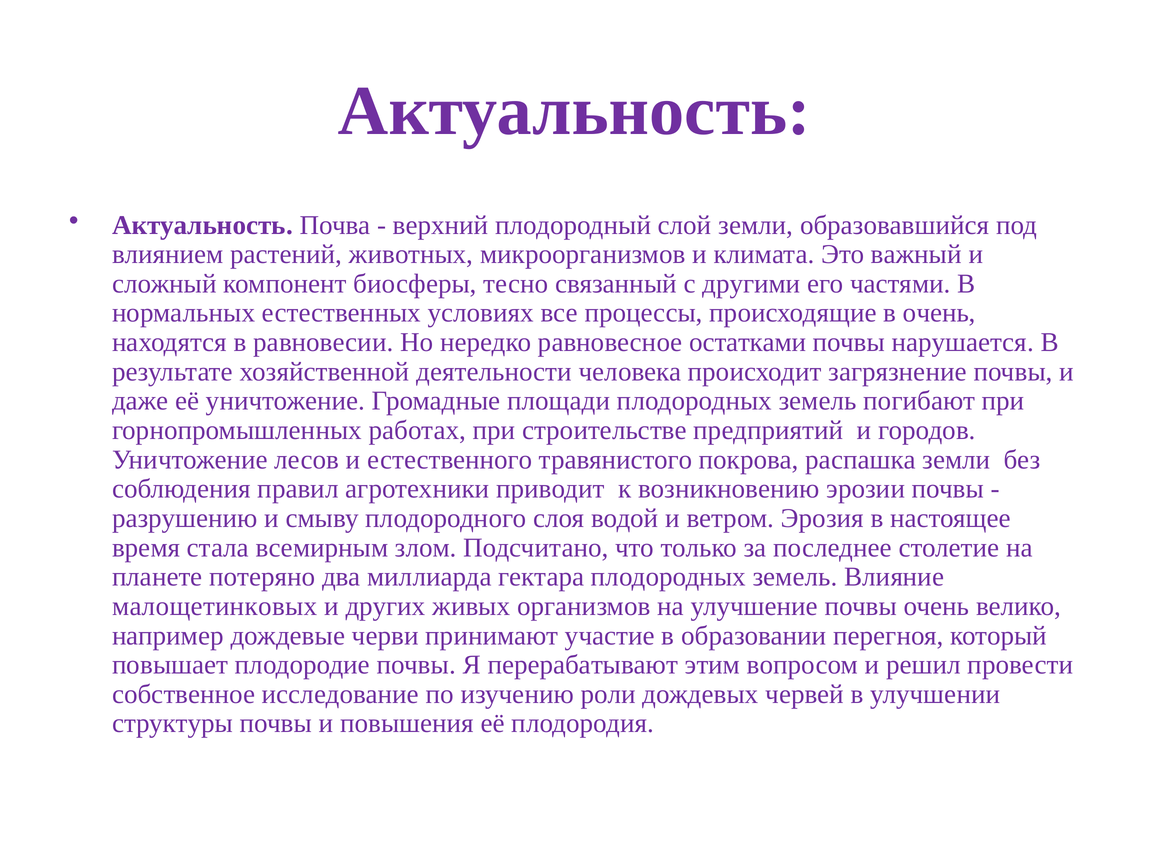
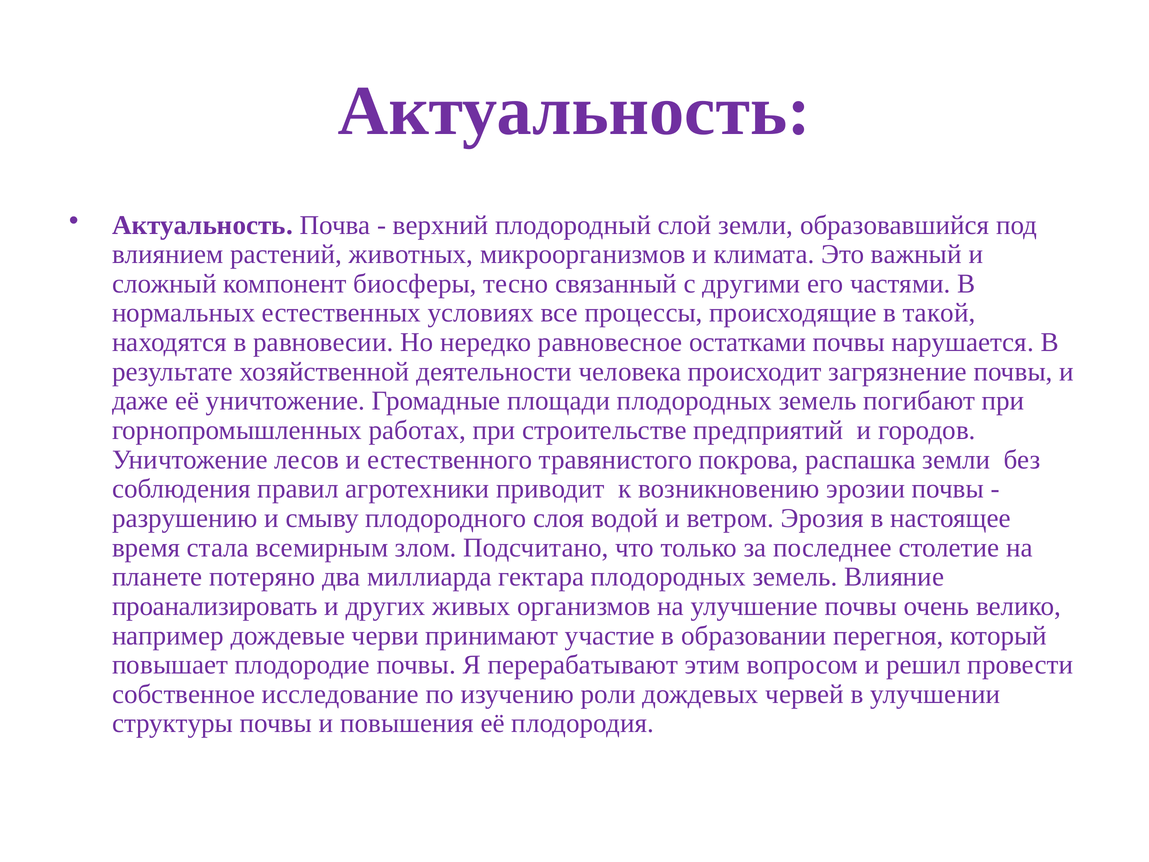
в очень: очень -> такой
малощетинковых: малощетинковых -> проанализировать
